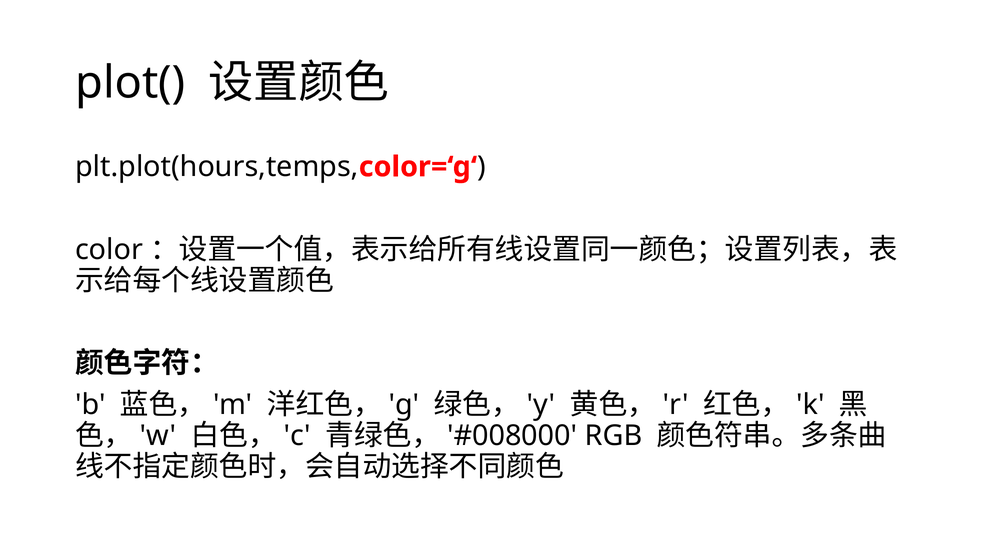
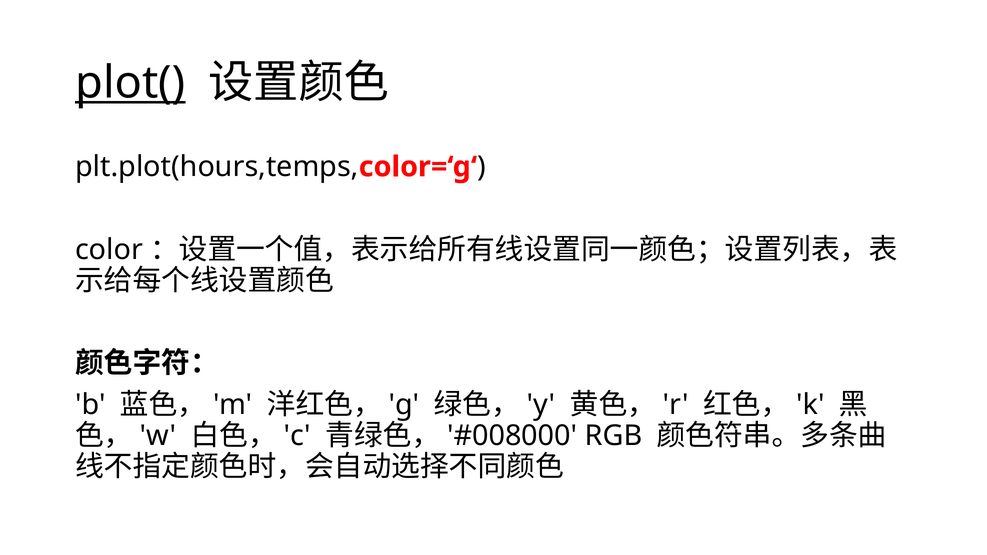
plot( underline: none -> present
